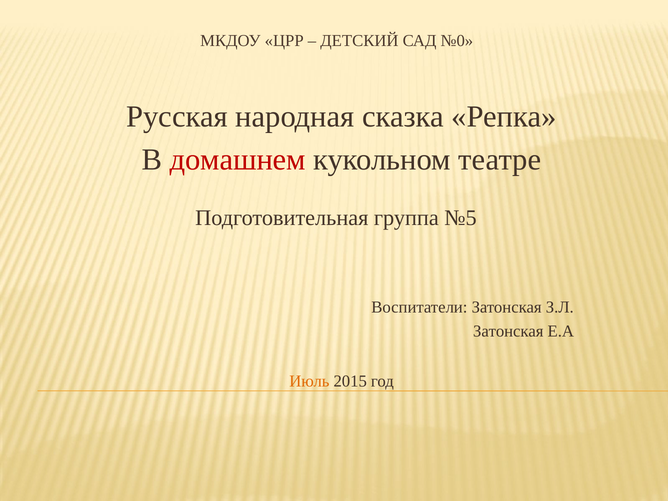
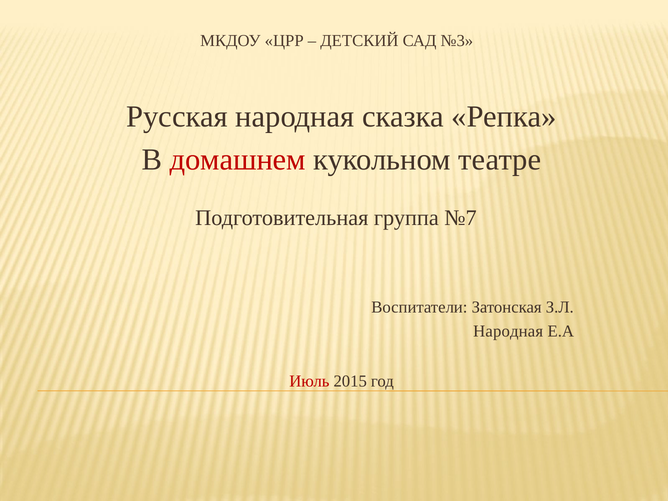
№0: №0 -> №3
№5: №5 -> №7
Затонская at (508, 331): Затонская -> Народная
Июль colour: orange -> red
